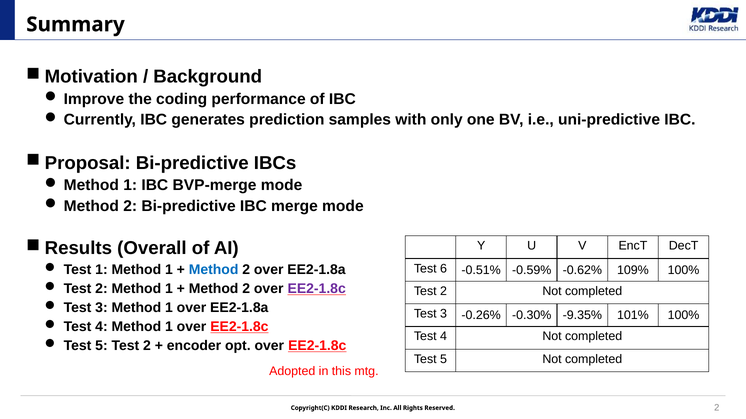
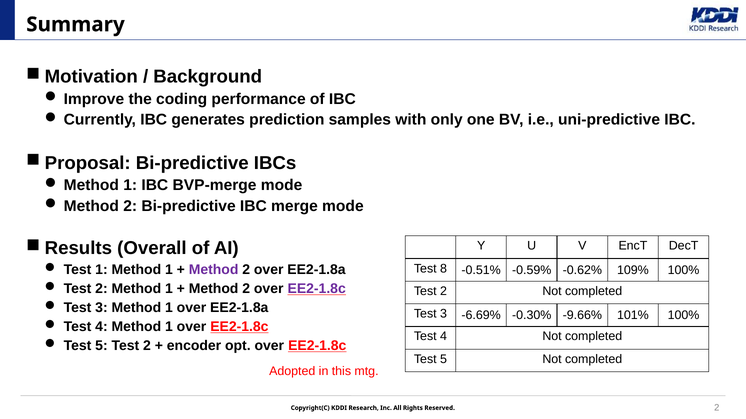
Method at (214, 270) colour: blue -> purple
6: 6 -> 8
-0.26%: -0.26% -> -6.69%
-9.35%: -9.35% -> -9.66%
